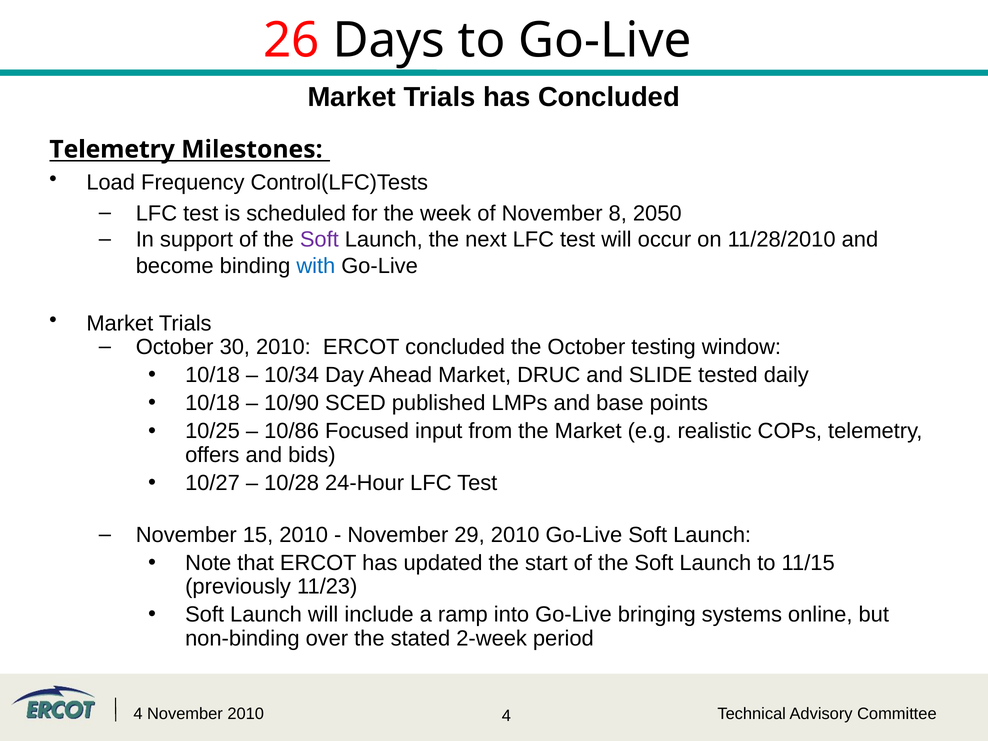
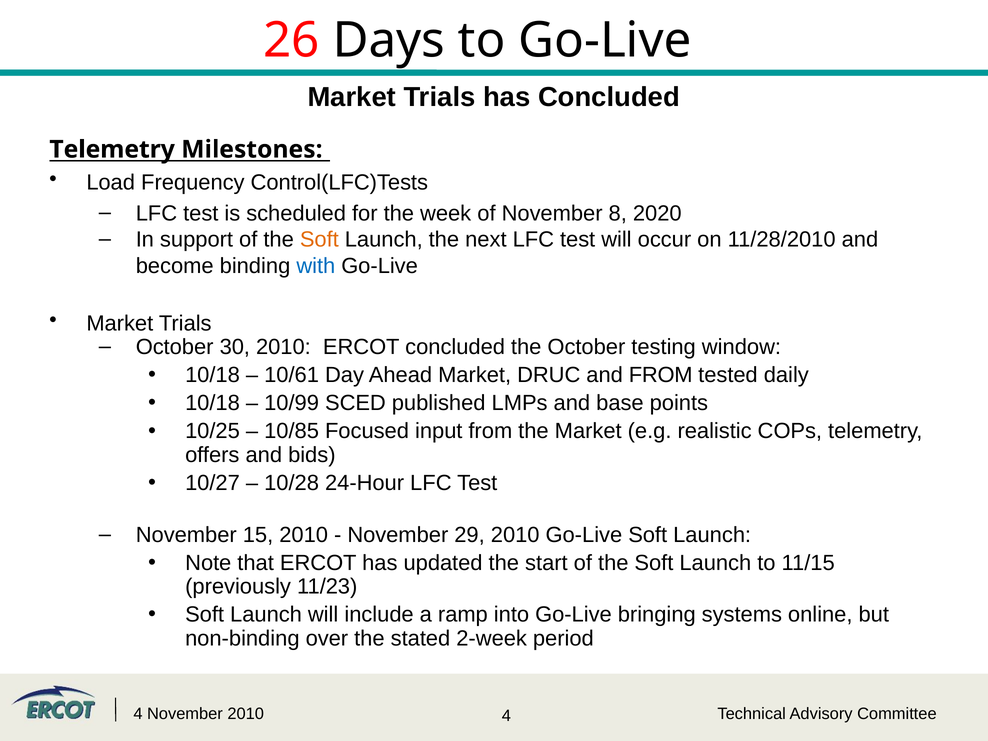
2050: 2050 -> 2020
Soft at (319, 240) colour: purple -> orange
10/34: 10/34 -> 10/61
and SLIDE: SLIDE -> FROM
10/90: 10/90 -> 10/99
10/86: 10/86 -> 10/85
